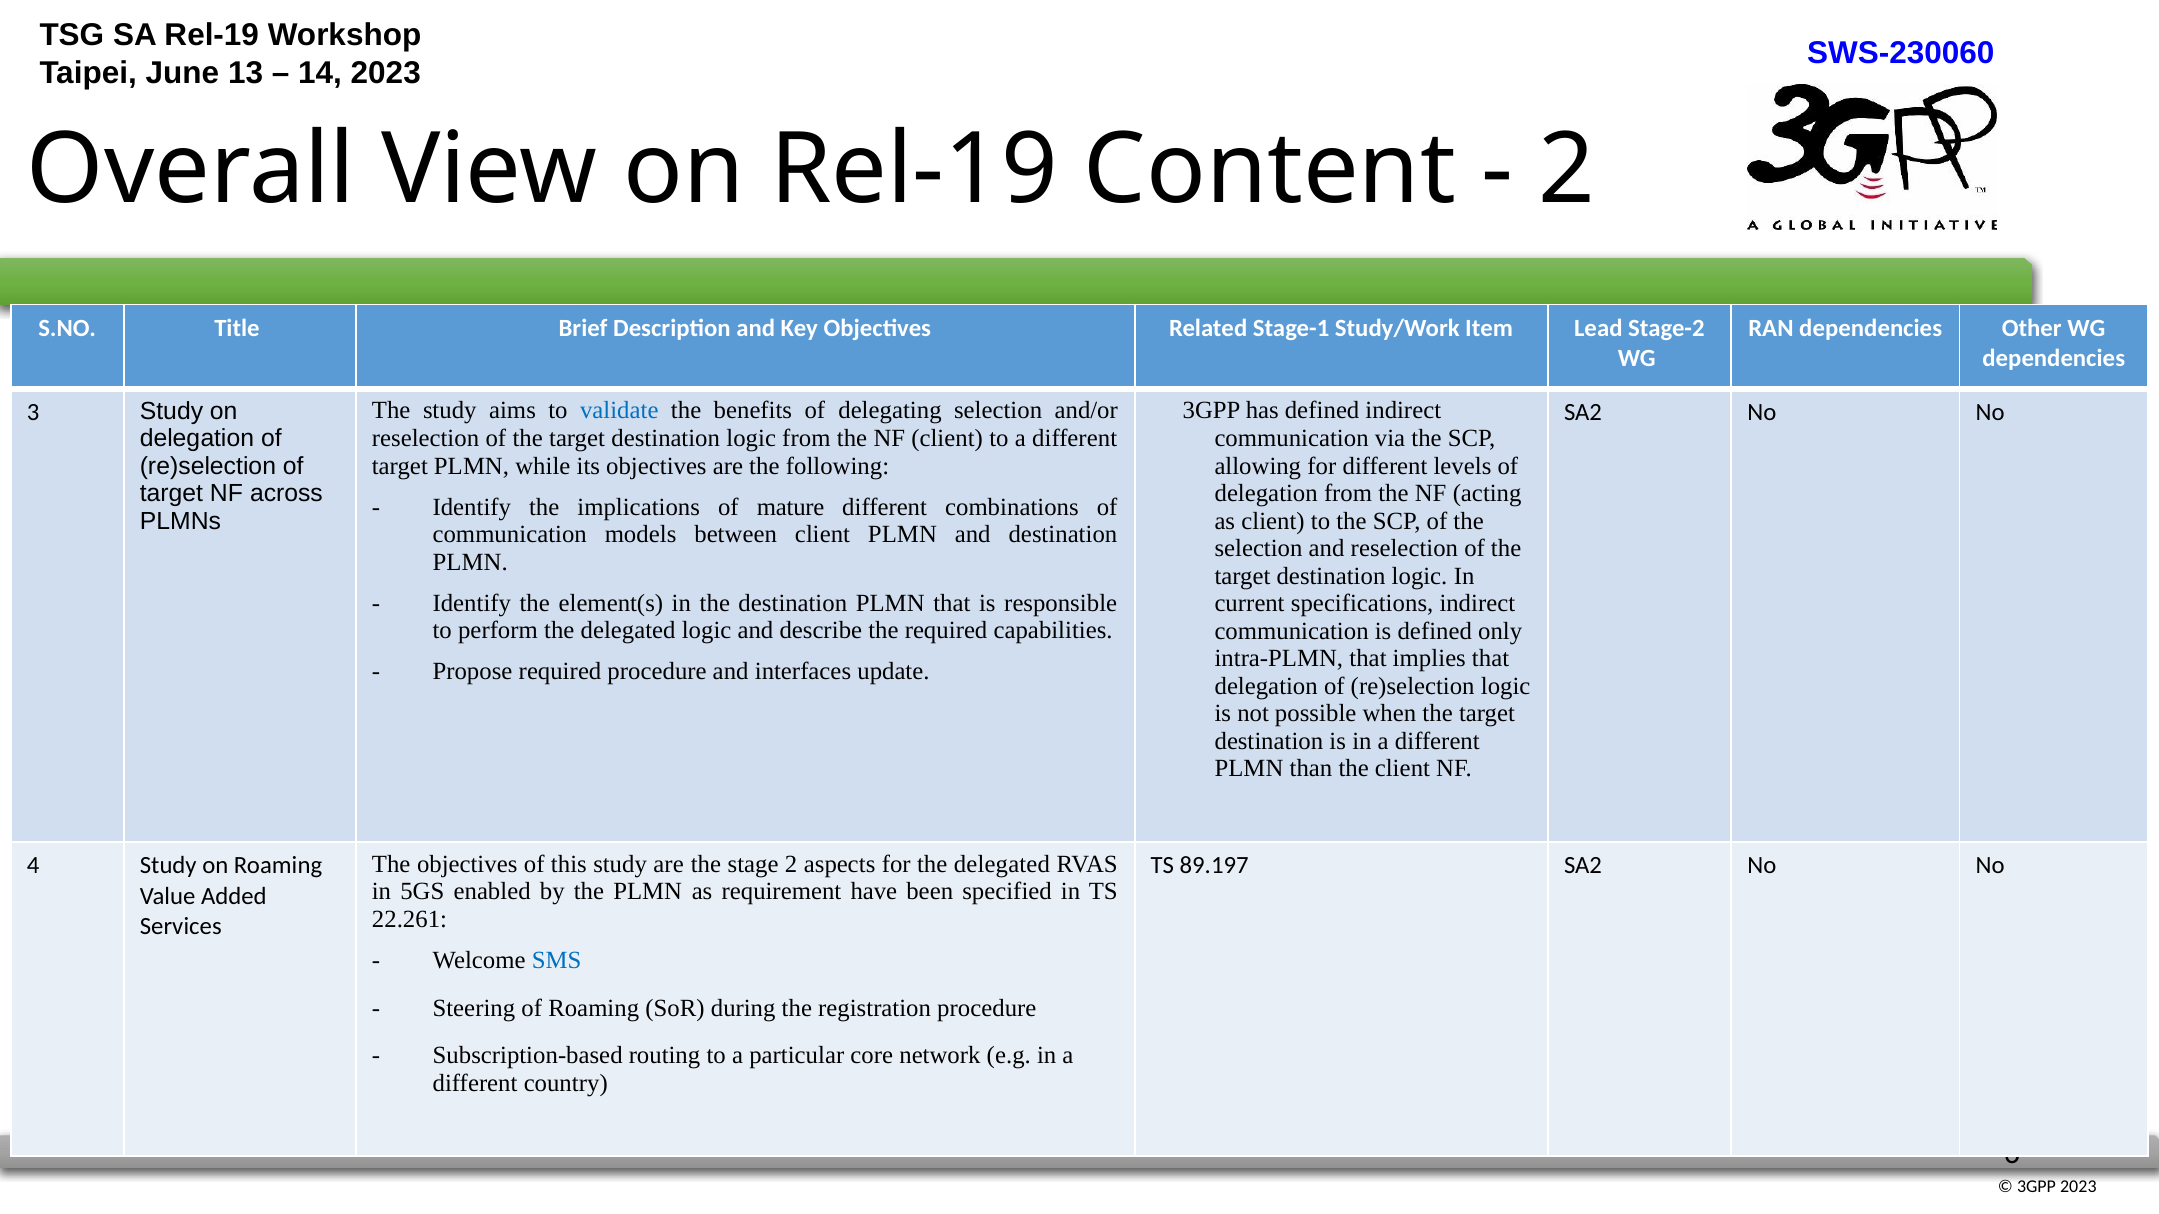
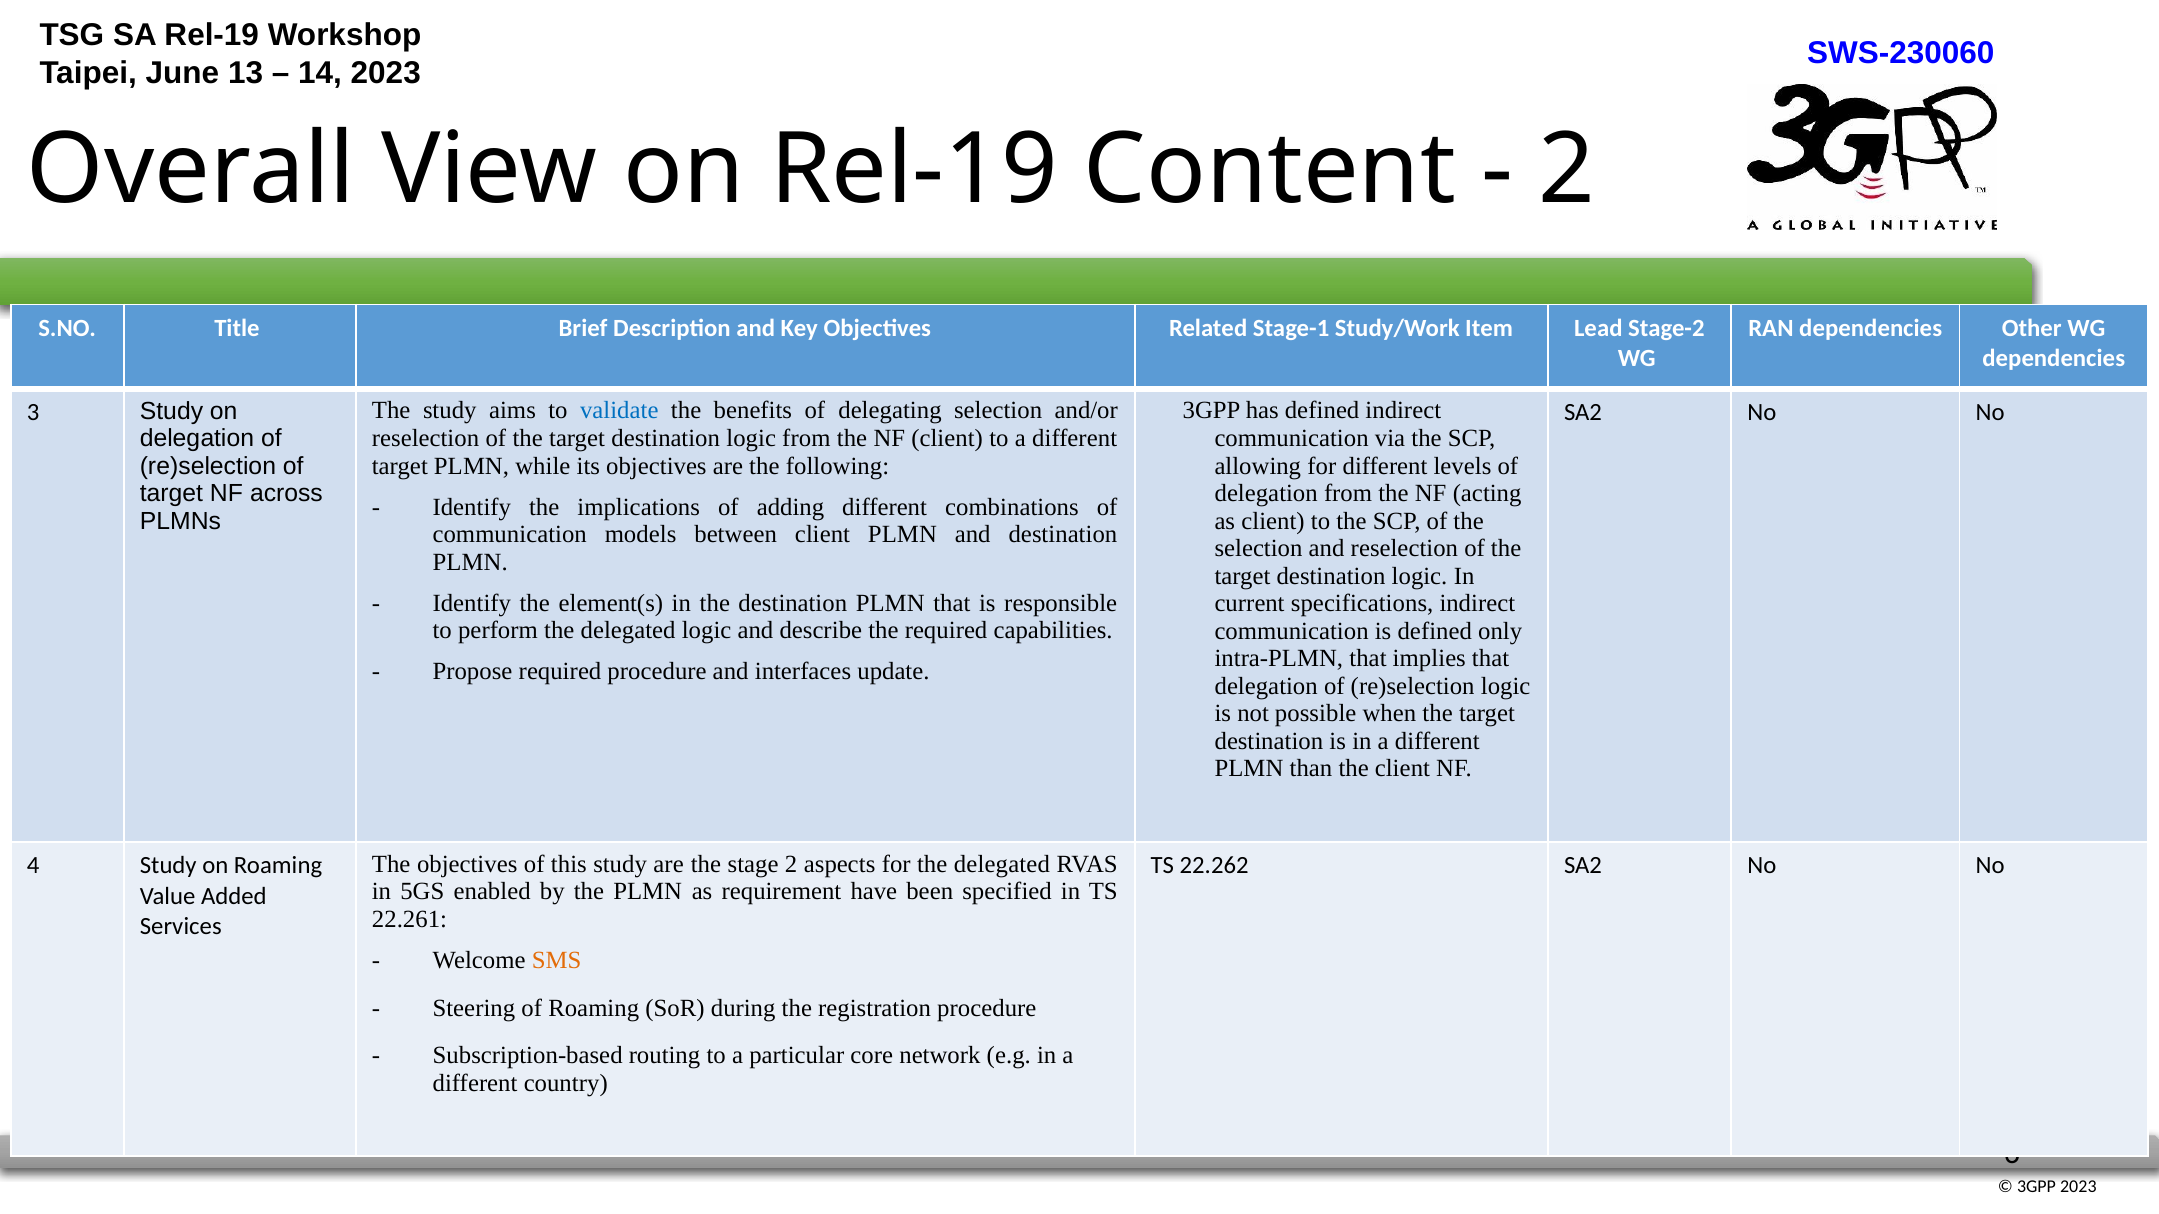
mature: mature -> adding
89.197: 89.197 -> 22.262
SMS colour: blue -> orange
